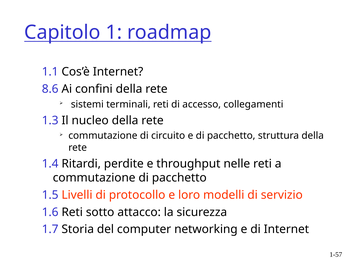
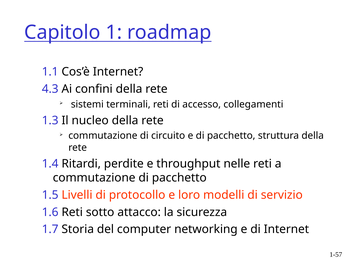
8.6: 8.6 -> 4.3
